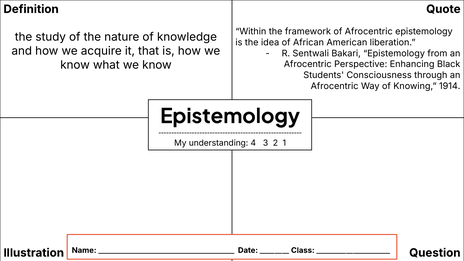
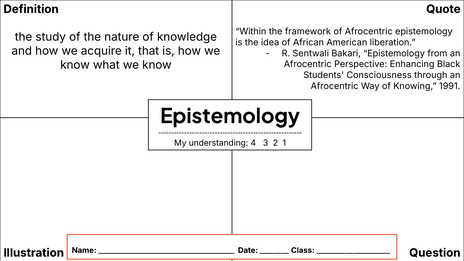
1914: 1914 -> 1991
